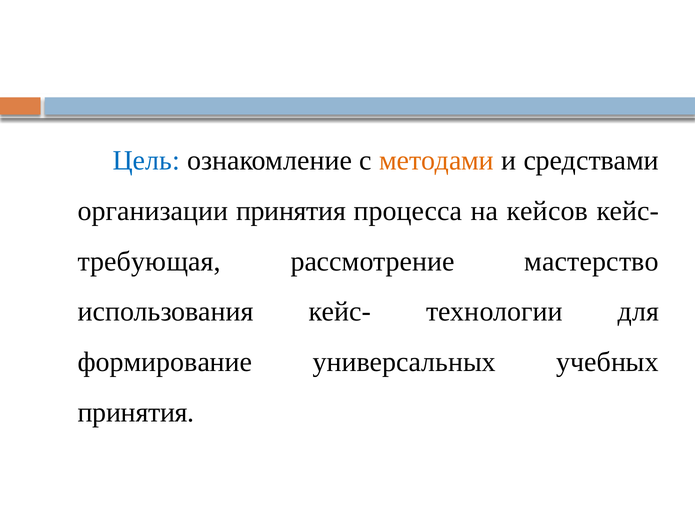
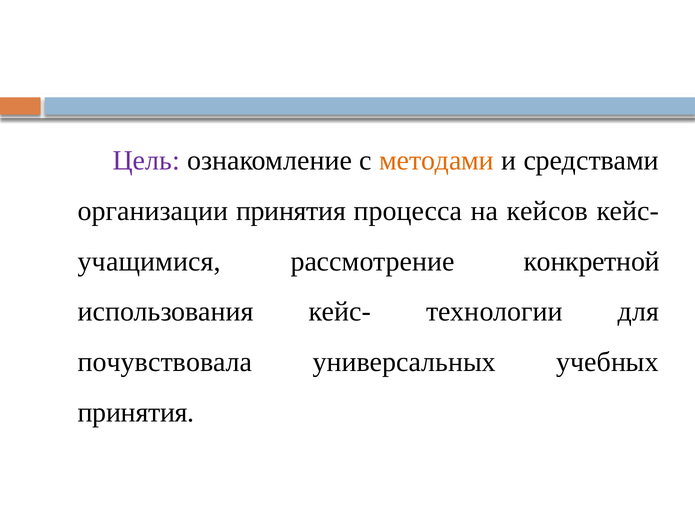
Цель colour: blue -> purple
требующая: требующая -> учащимися
мастерство: мастерство -> конкретной
формирование: формирование -> почувствовала
